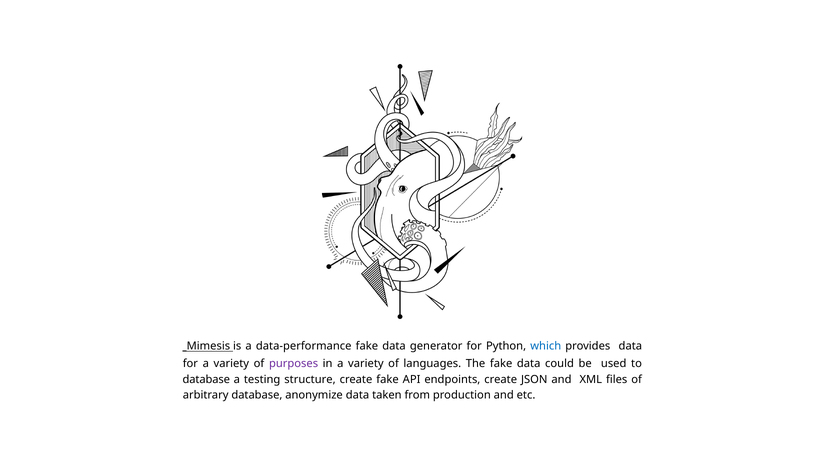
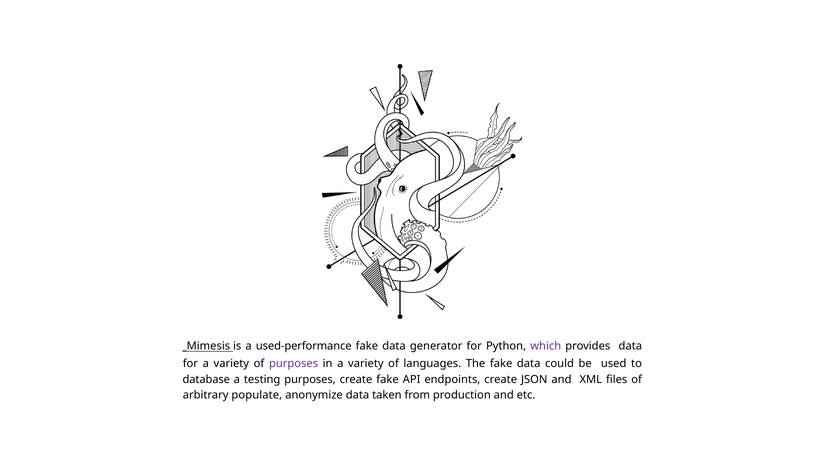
data-performance: data-performance -> used-performance
which colour: blue -> purple
testing structure: structure -> purposes
arbitrary database: database -> populate
